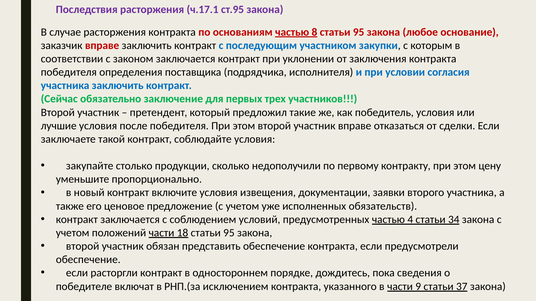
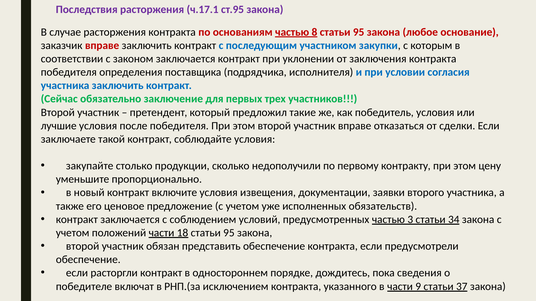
4: 4 -> 3
